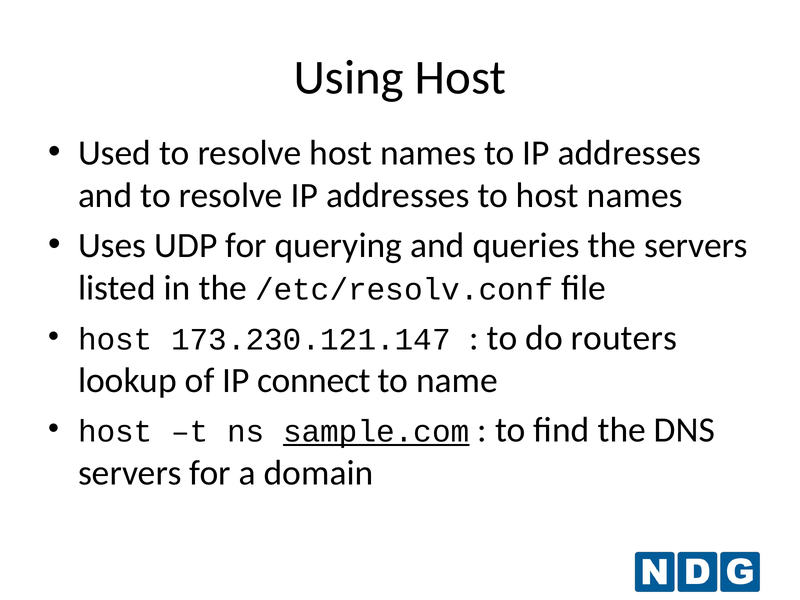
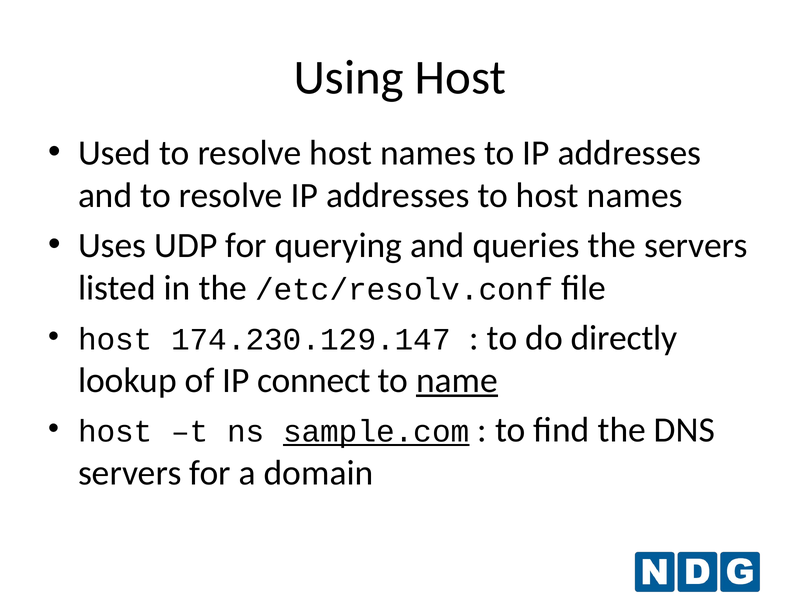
173.230.121.147: 173.230.121.147 -> 174.230.129.147
routers: routers -> directly
name underline: none -> present
